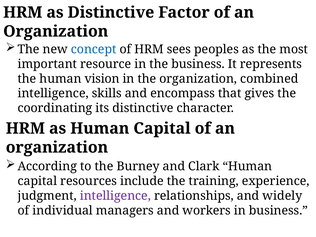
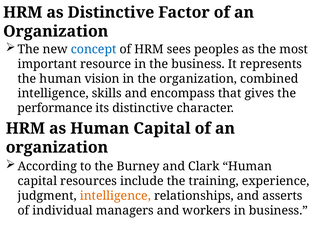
coordinating: coordinating -> performance
intelligence at (115, 196) colour: purple -> orange
widely: widely -> asserts
